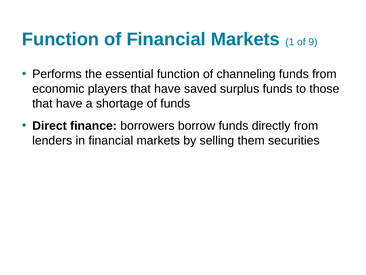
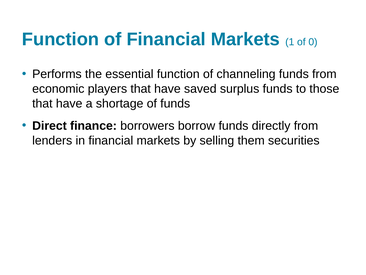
9: 9 -> 0
